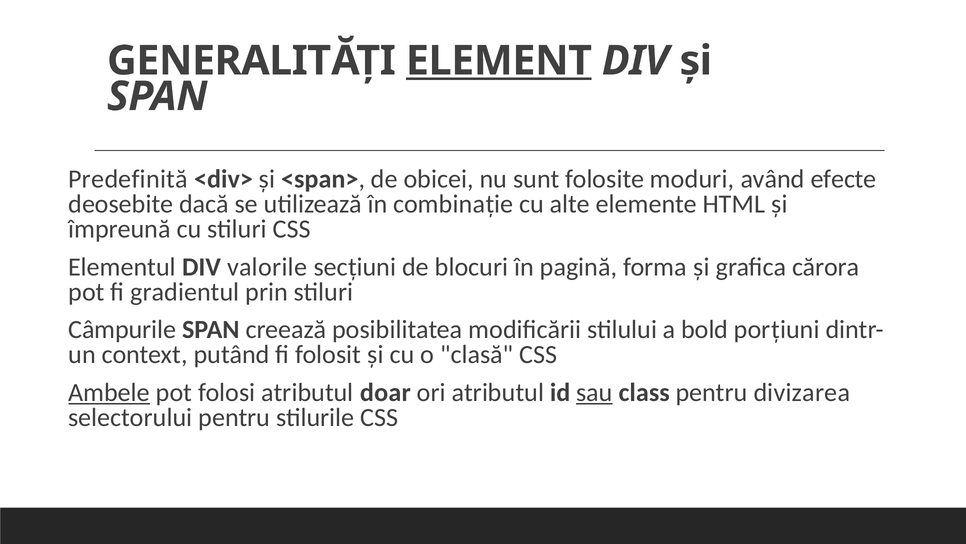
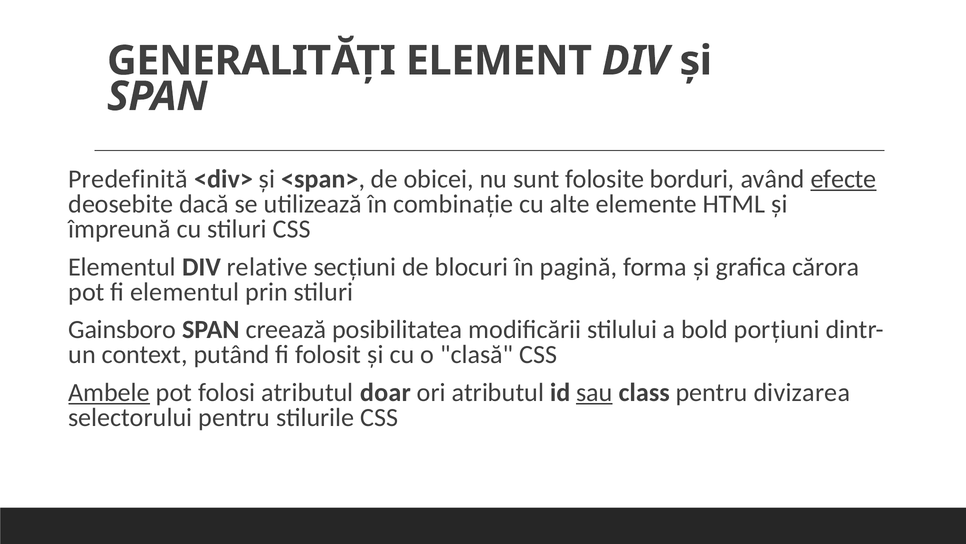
ELEMENT underline: present -> none
moduri: moduri -> borduri
efecte underline: none -> present
valorile: valorile -> relative
fi gradientul: gradientul -> elementul
Câmpurile: Câmpurile -> Gainsboro
